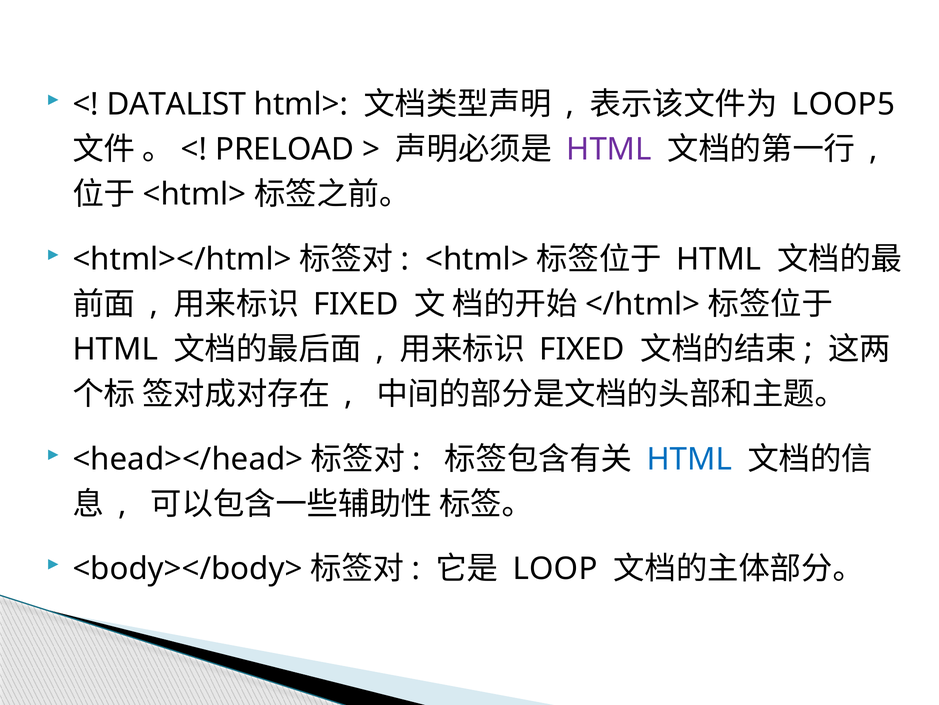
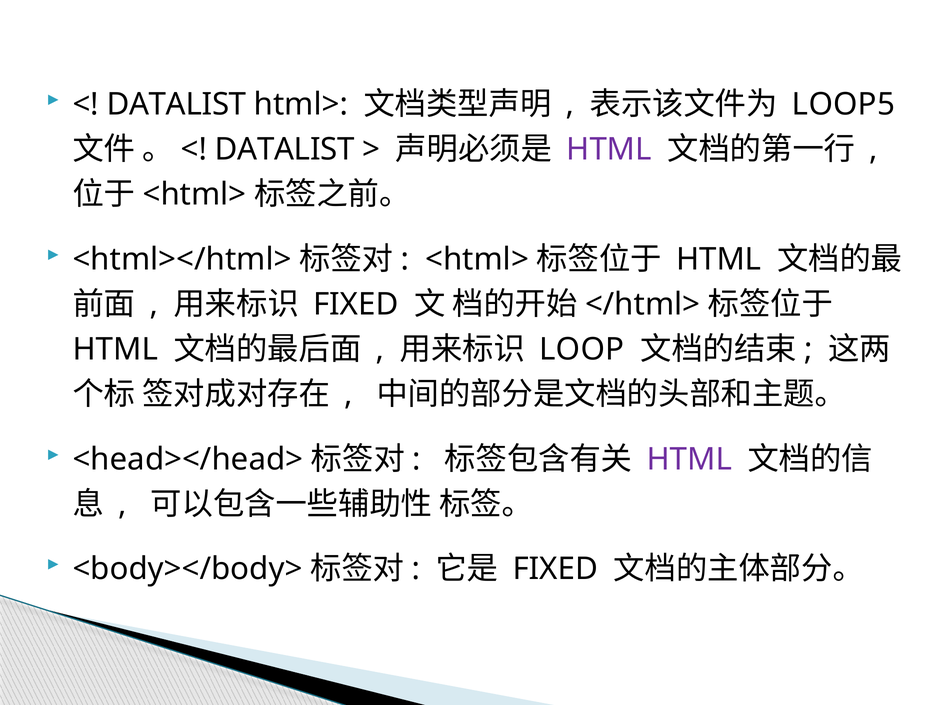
PRELOAD at (285, 149): PRELOAD -> DATALIST
FIXED at (582, 349): FIXED -> LOOP
HTML at (689, 459) colour: blue -> purple
LOOP at (555, 568): LOOP -> FIXED
